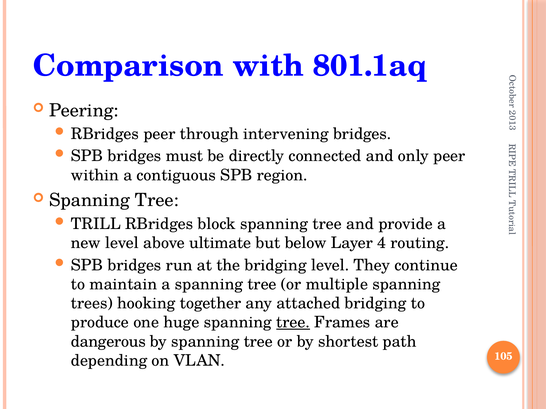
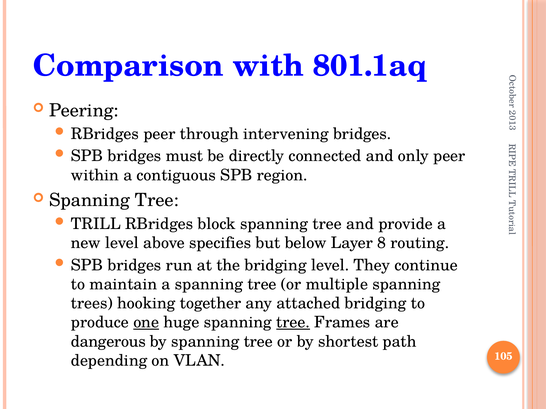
ultimate: ultimate -> specifies
4: 4 -> 8
one underline: none -> present
